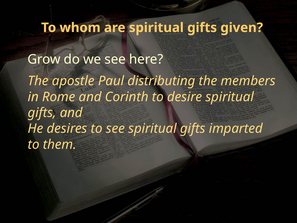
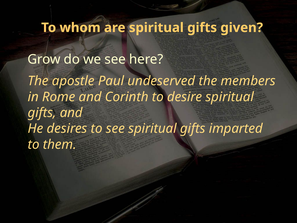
distributing: distributing -> undeserved
